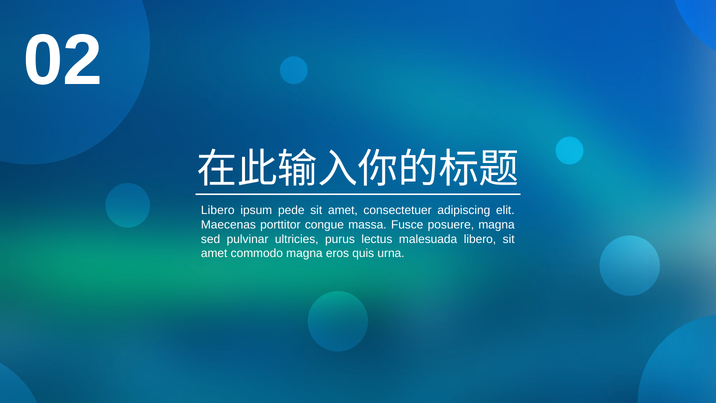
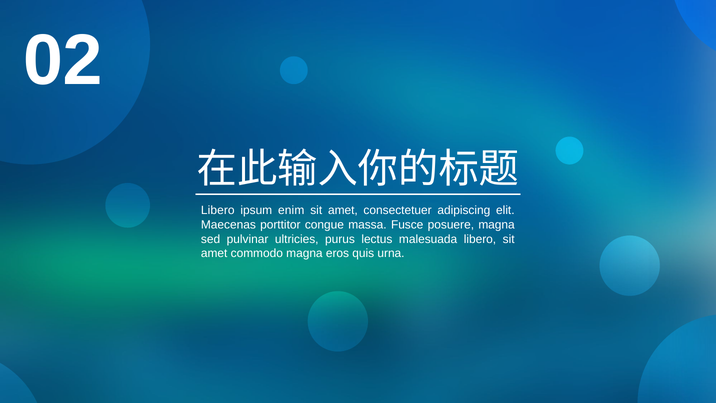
pede: pede -> enim
